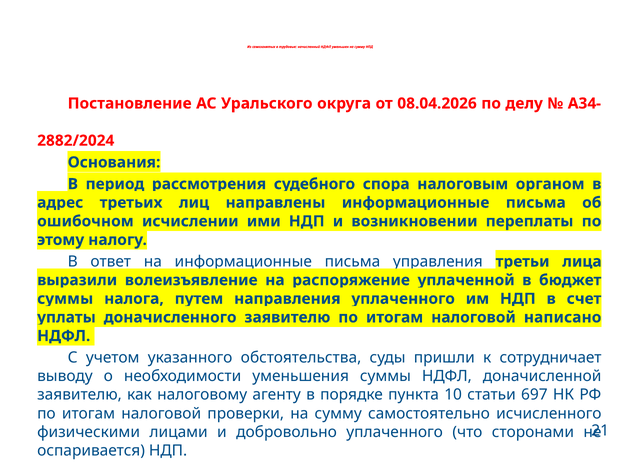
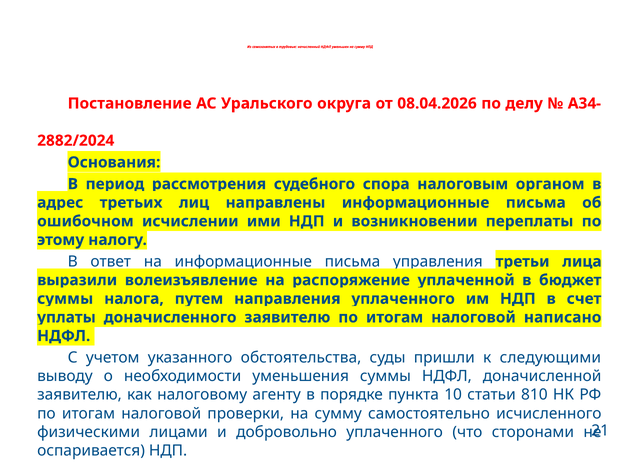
сотрудничает: сотрудничает -> следующими
697: 697 -> 810
